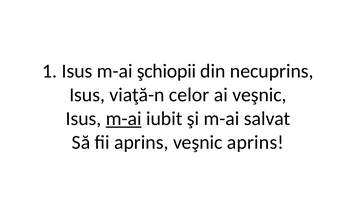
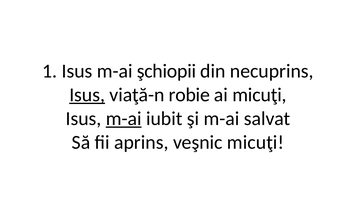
Isus at (87, 95) underline: none -> present
celor: celor -> robie
ai veşnic: veşnic -> micuţi
veşnic aprins: aprins -> micuţi
